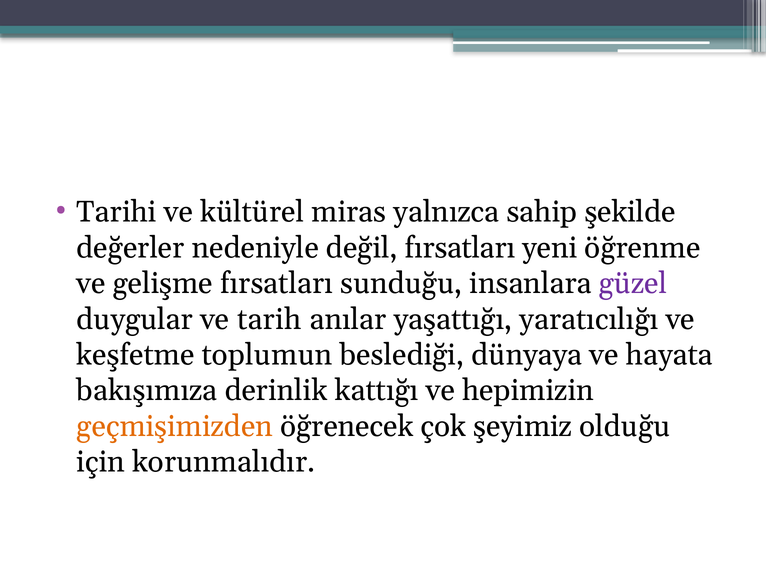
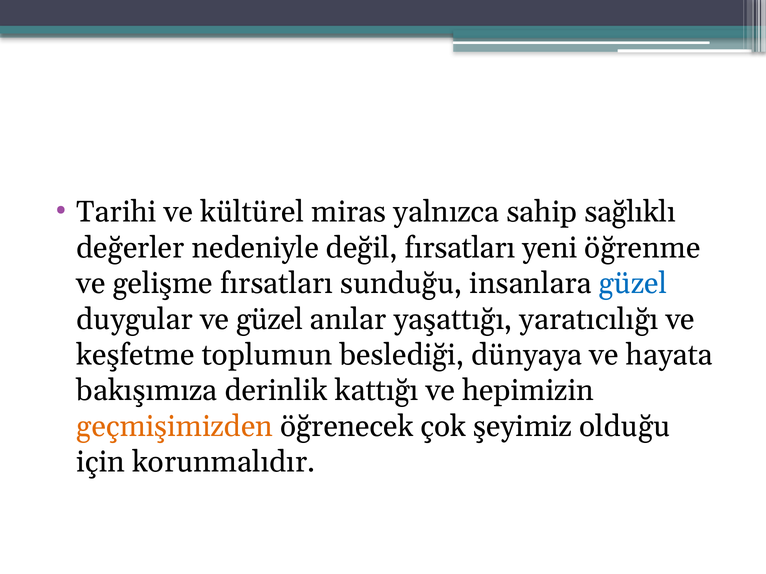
şekilde: şekilde -> sağlıklı
güzel at (633, 284) colour: purple -> blue
ve tarih: tarih -> güzel
